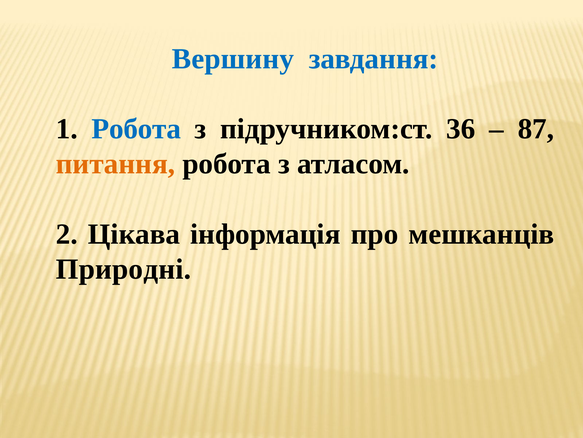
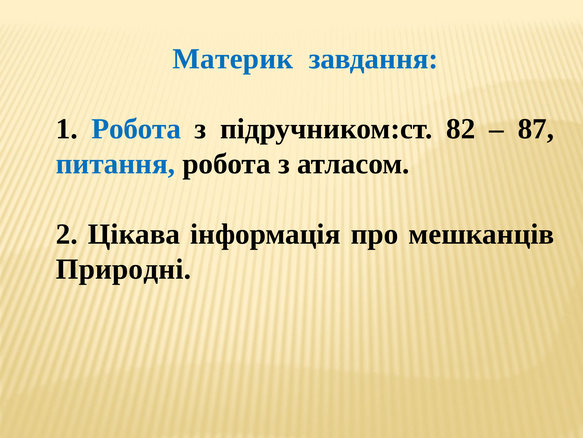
Вершину: Вершину -> Материк
36: 36 -> 82
питання colour: orange -> blue
